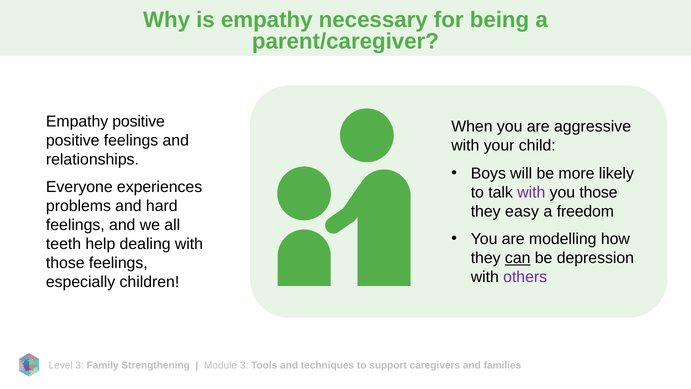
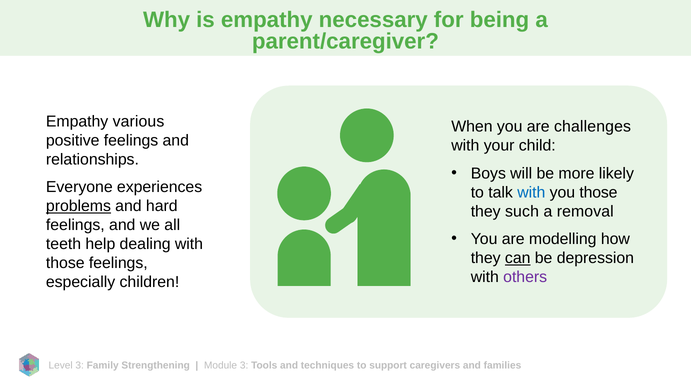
Empathy positive: positive -> various
aggressive: aggressive -> challenges
with at (531, 192) colour: purple -> blue
problems underline: none -> present
easy: easy -> such
freedom: freedom -> removal
